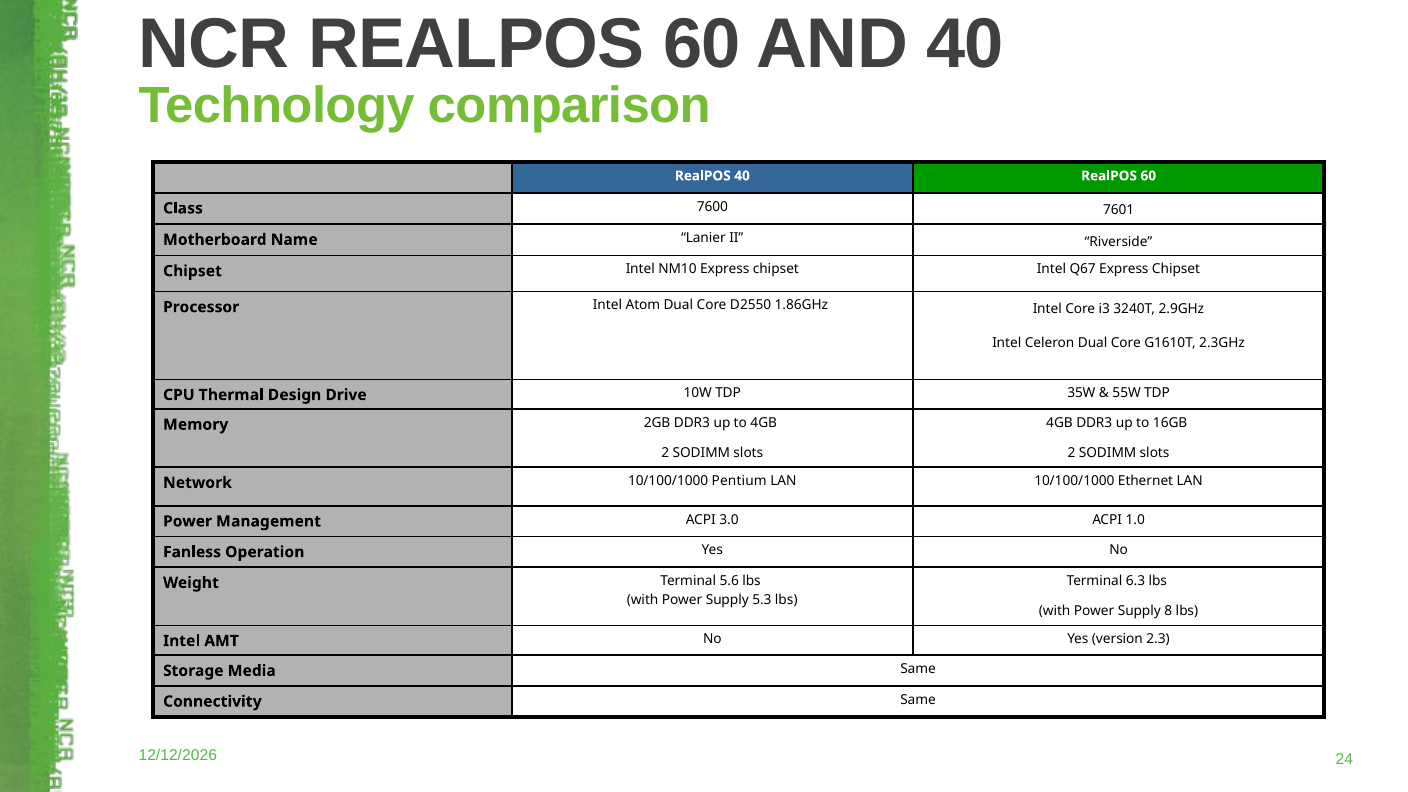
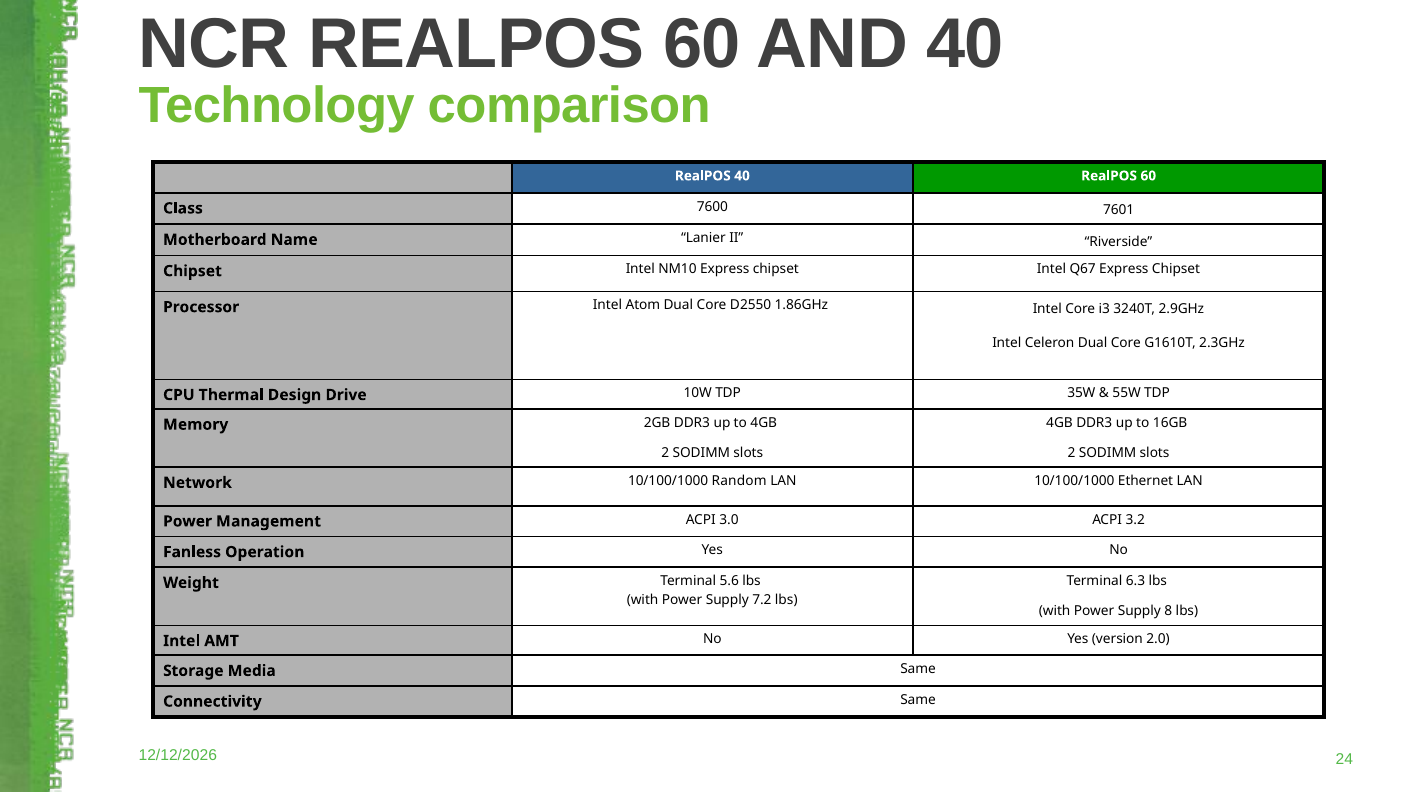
Pentium: Pentium -> Random
1.0: 1.0 -> 3.2
5.3: 5.3 -> 7.2
2.3: 2.3 -> 2.0
